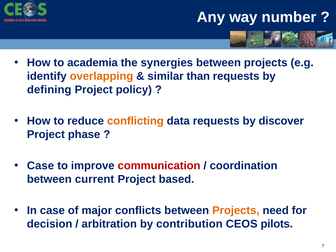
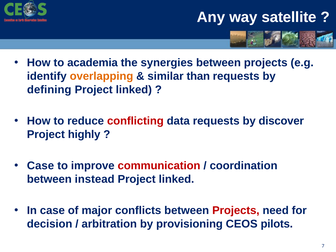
number: number -> satellite
policy at (134, 90): policy -> linked
conflicting colour: orange -> red
phase: phase -> highly
current: current -> instead
based at (176, 179): based -> linked
Projects at (236, 211) colour: orange -> red
contribution: contribution -> provisioning
